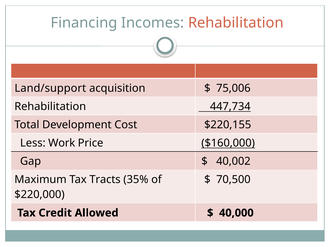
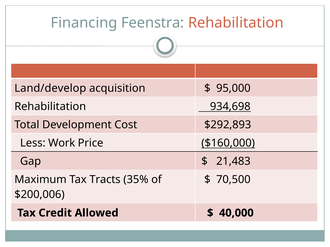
Incomes: Incomes -> Feenstra
Land/support: Land/support -> Land/develop
75,006: 75,006 -> 95,000
447,734: 447,734 -> 934,698
$220,155: $220,155 -> $292,893
40,002: 40,002 -> 21,483
$220,000: $220,000 -> $200,006
